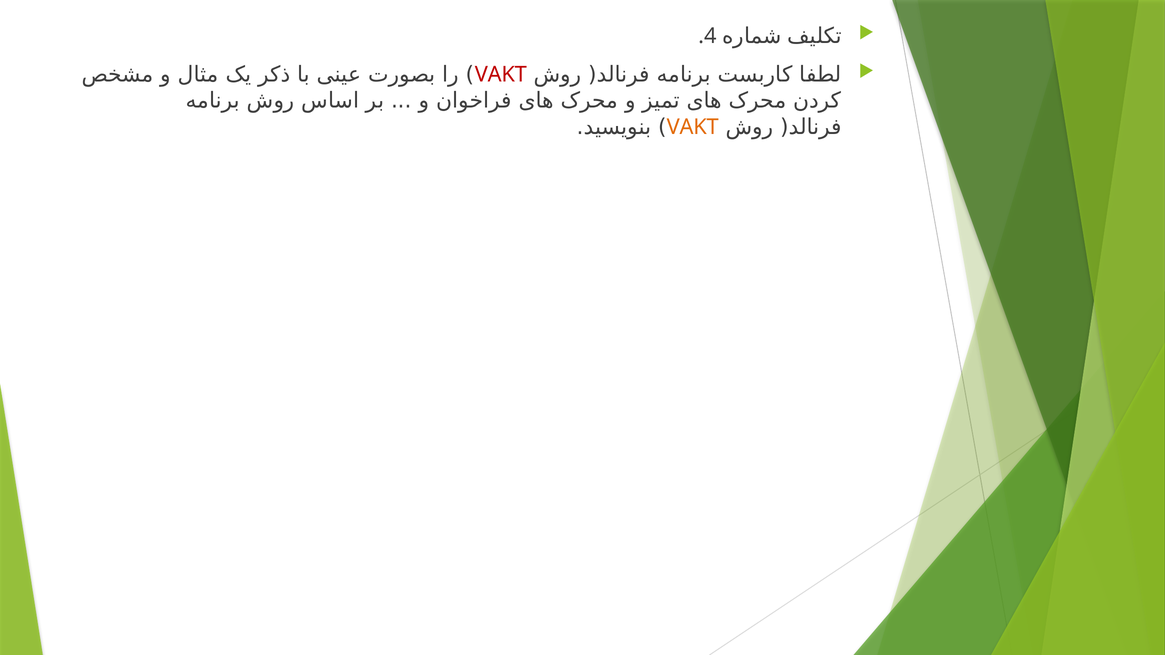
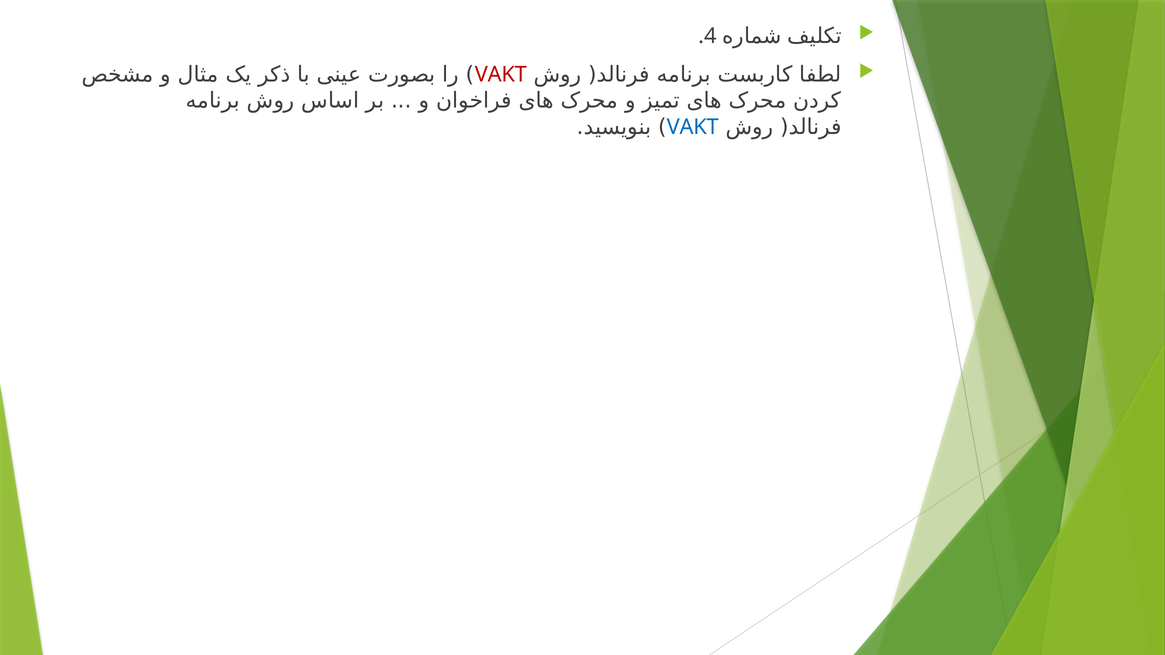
VAKT at (693, 127) colour: orange -> blue
